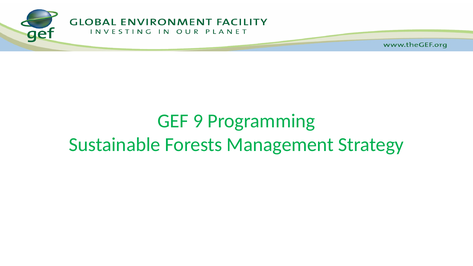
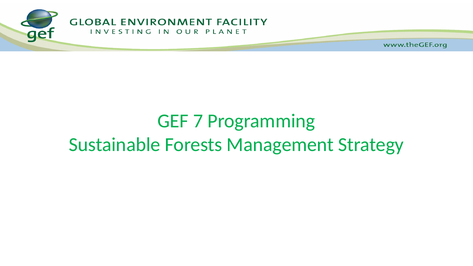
9: 9 -> 7
